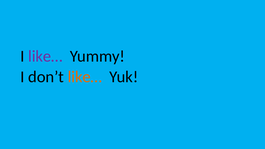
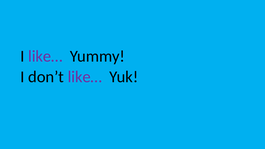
like… at (85, 77) colour: orange -> purple
